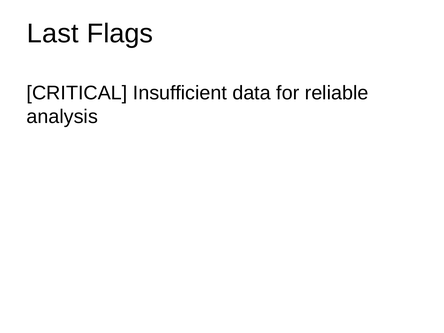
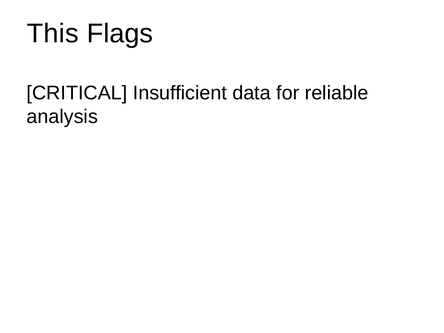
Last: Last -> This
